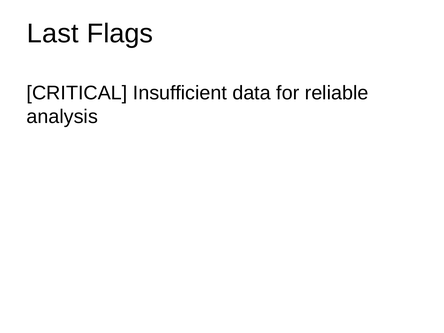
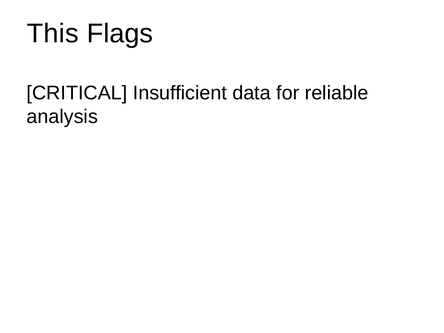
Last: Last -> This
